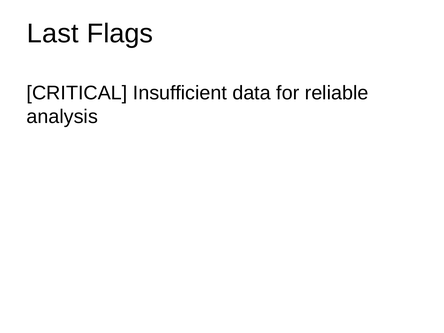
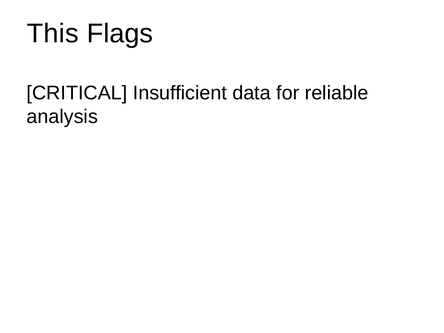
Last: Last -> This
